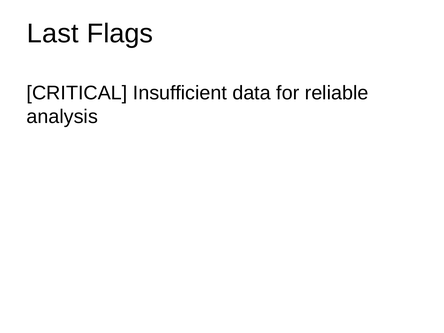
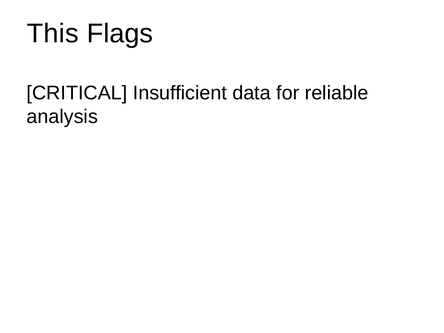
Last: Last -> This
